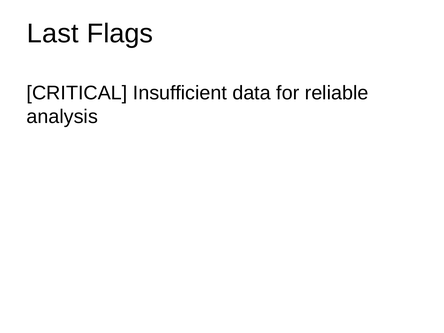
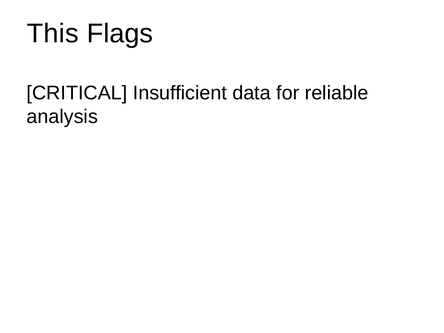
Last: Last -> This
